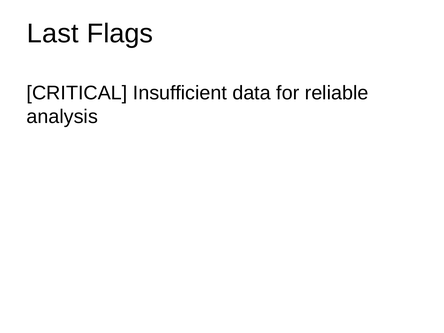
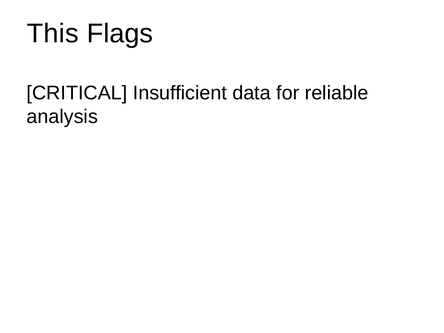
Last: Last -> This
